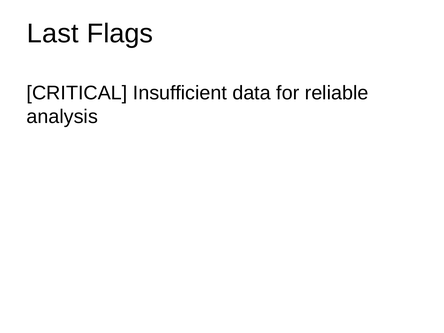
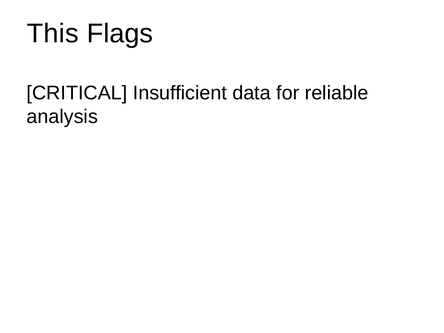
Last: Last -> This
